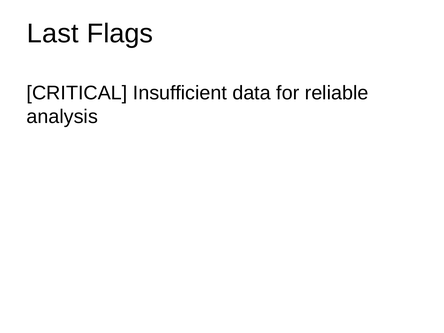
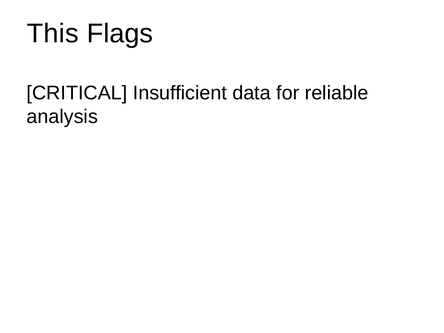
Last: Last -> This
